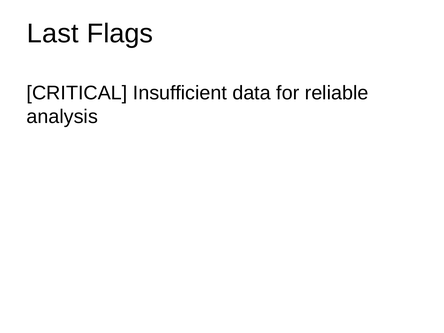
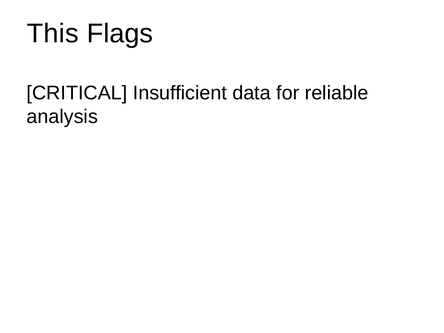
Last: Last -> This
